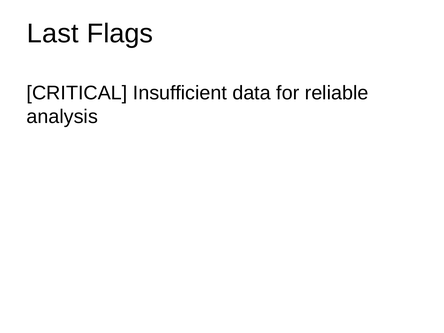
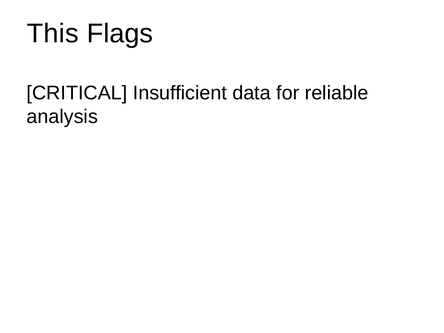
Last: Last -> This
